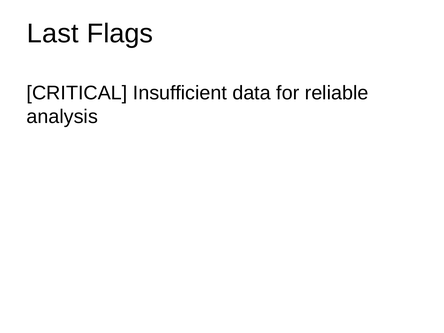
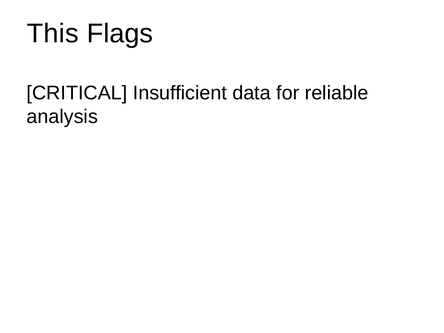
Last: Last -> This
